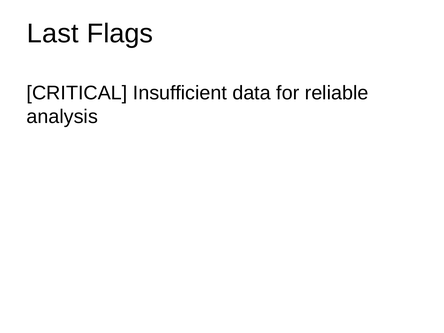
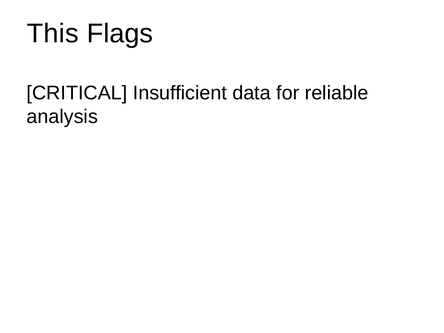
Last: Last -> This
